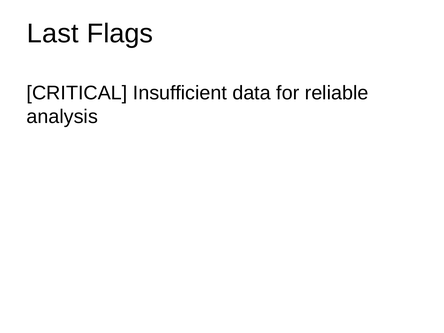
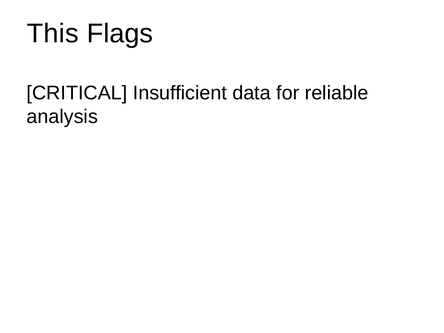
Last: Last -> This
